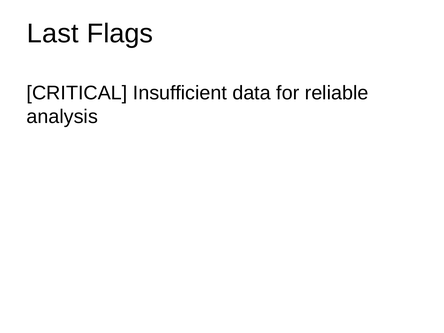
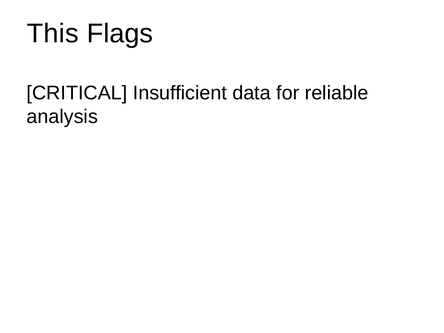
Last: Last -> This
